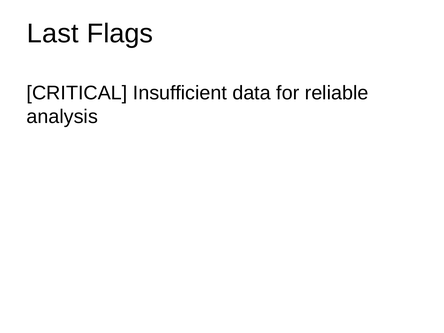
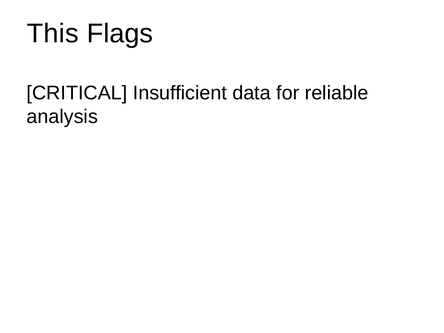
Last: Last -> This
